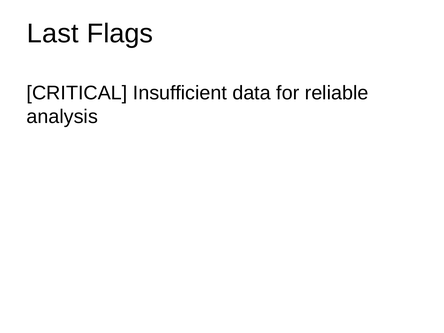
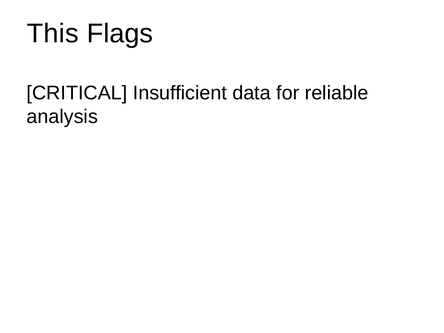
Last: Last -> This
